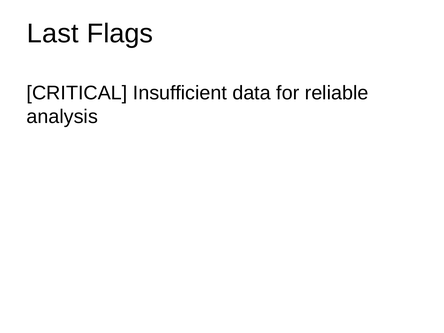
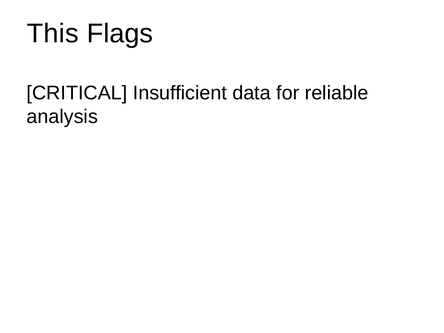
Last: Last -> This
